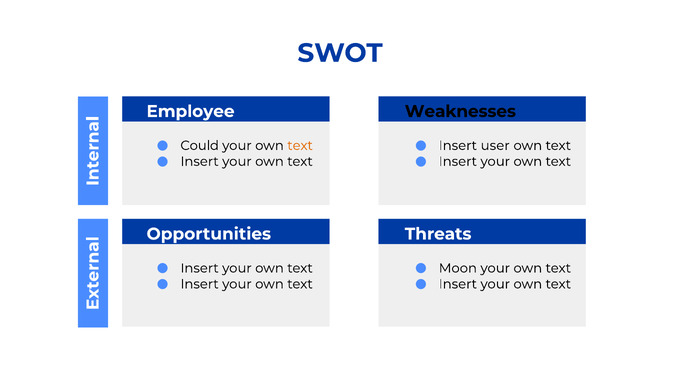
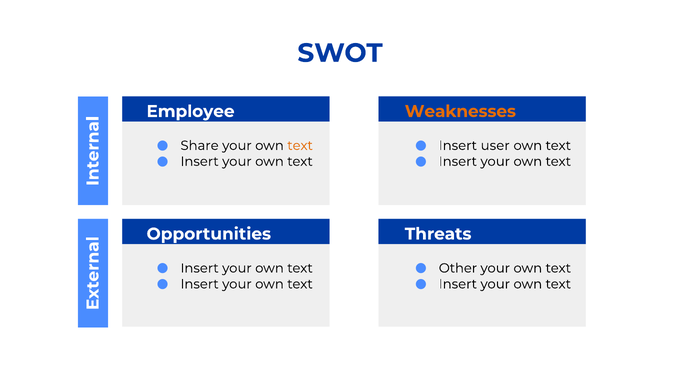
Weaknesses colour: black -> orange
Could: Could -> Share
Moon: Moon -> Other
